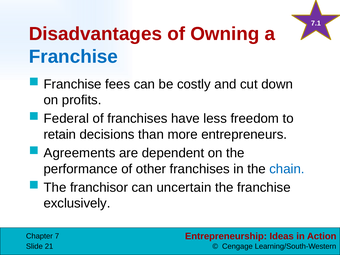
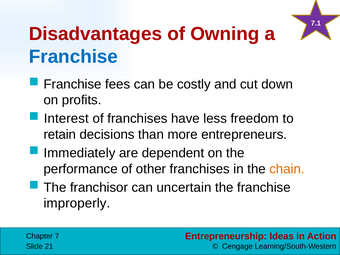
Federal: Federal -> Interest
Agreements: Agreements -> Immediately
chain colour: blue -> orange
exclusively: exclusively -> improperly
